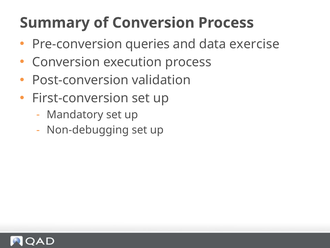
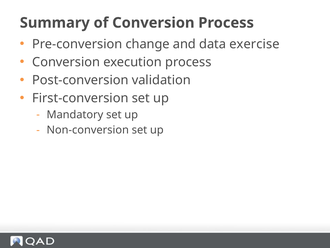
queries: queries -> change
Non-debugging: Non-debugging -> Non-conversion
